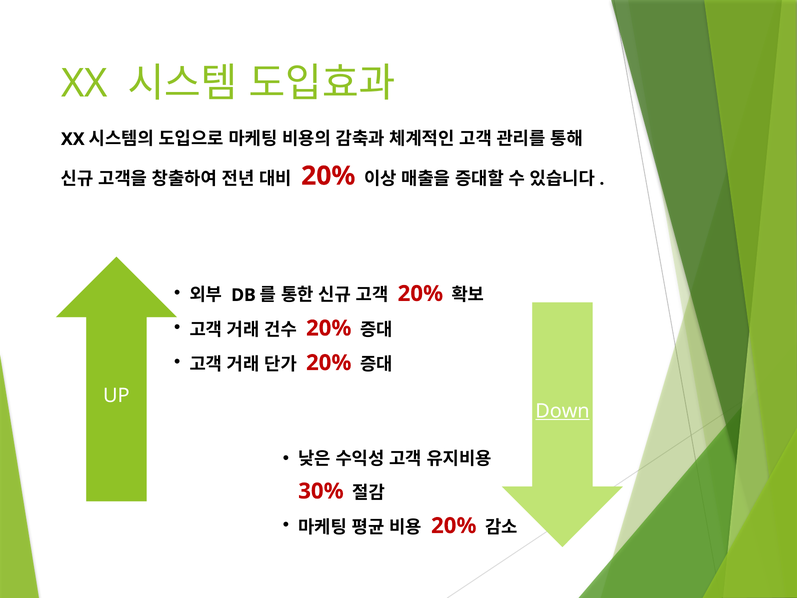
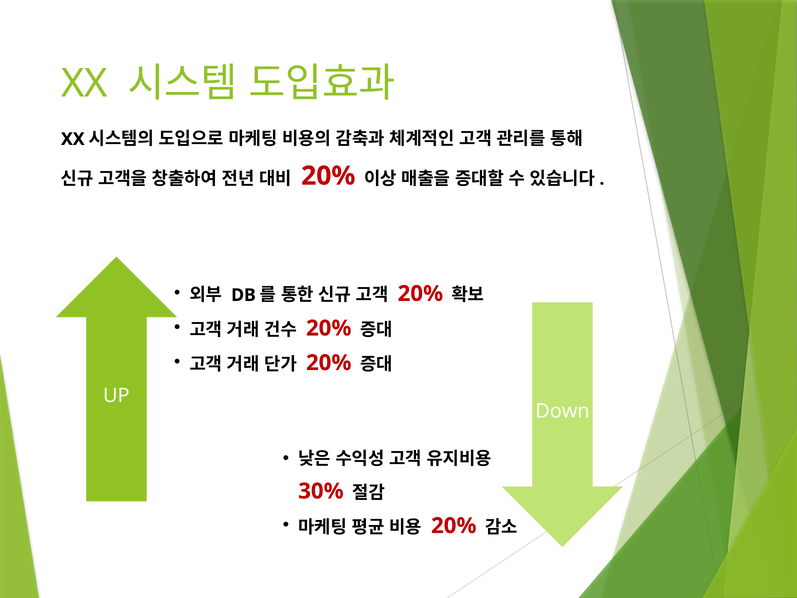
Down underline: present -> none
